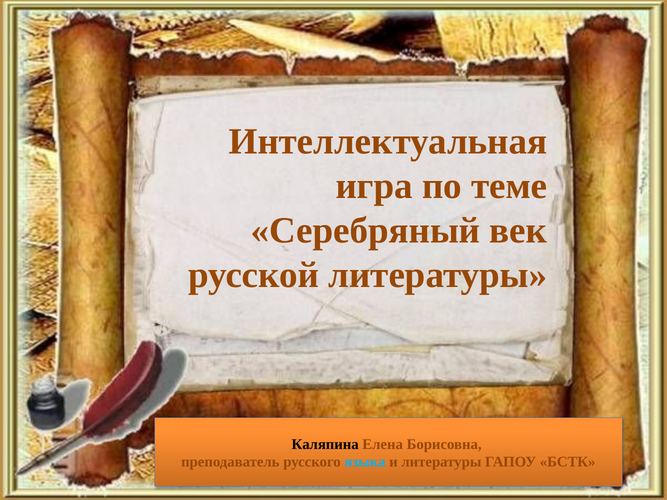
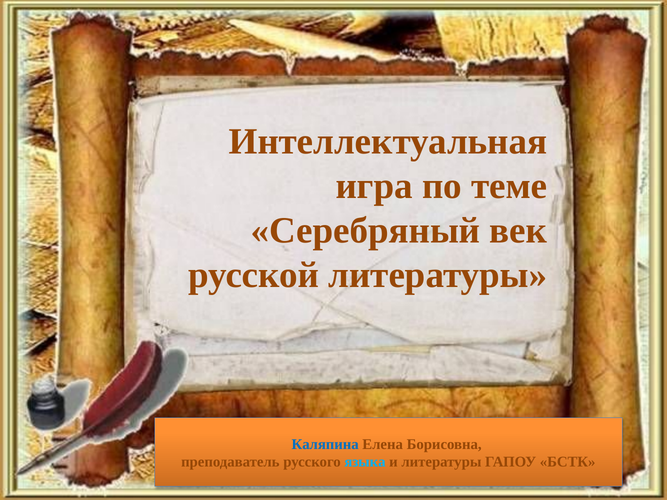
Каляпина colour: black -> blue
